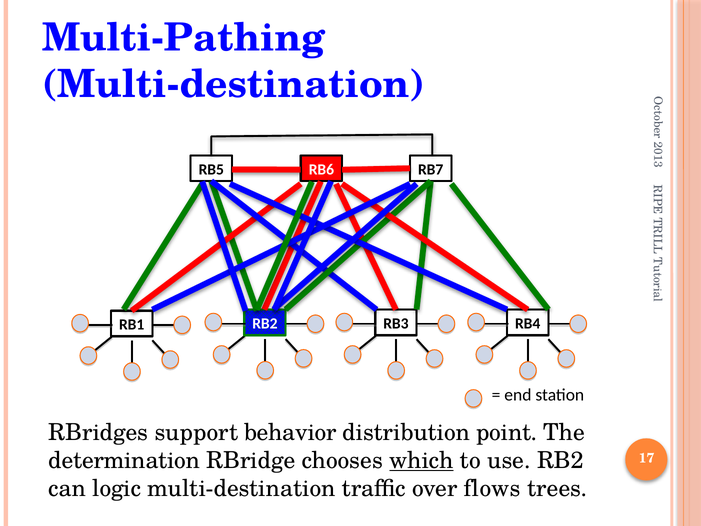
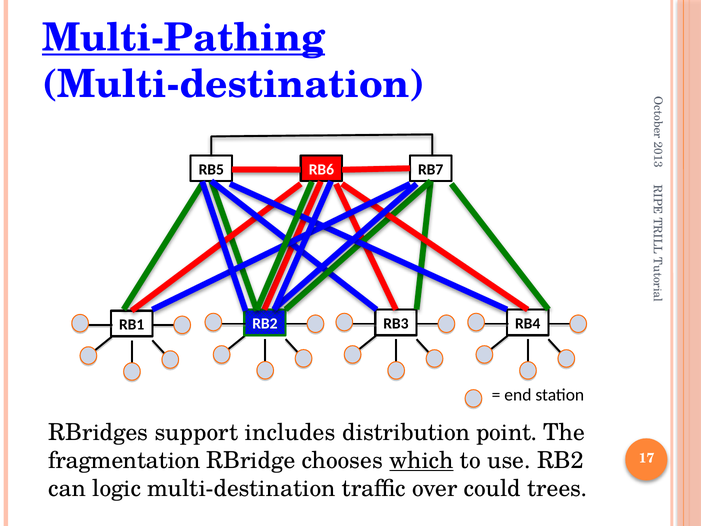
Multi-Pathing underline: none -> present
behavior: behavior -> includes
determination: determination -> fragmentation
flows: flows -> could
